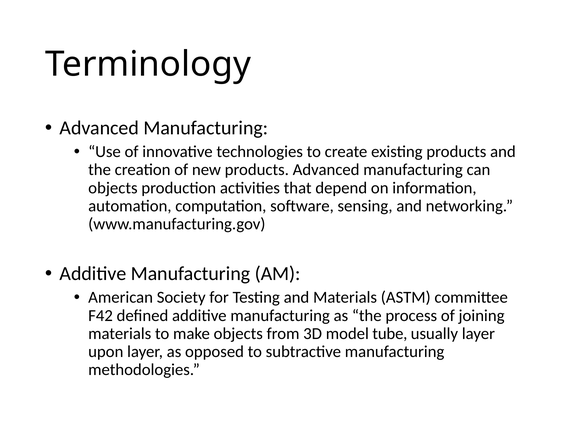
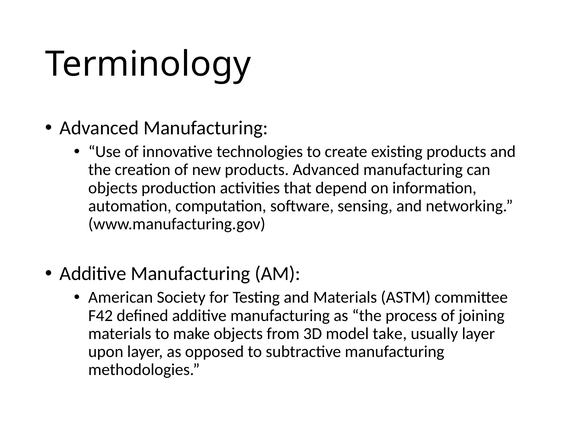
tube: tube -> take
